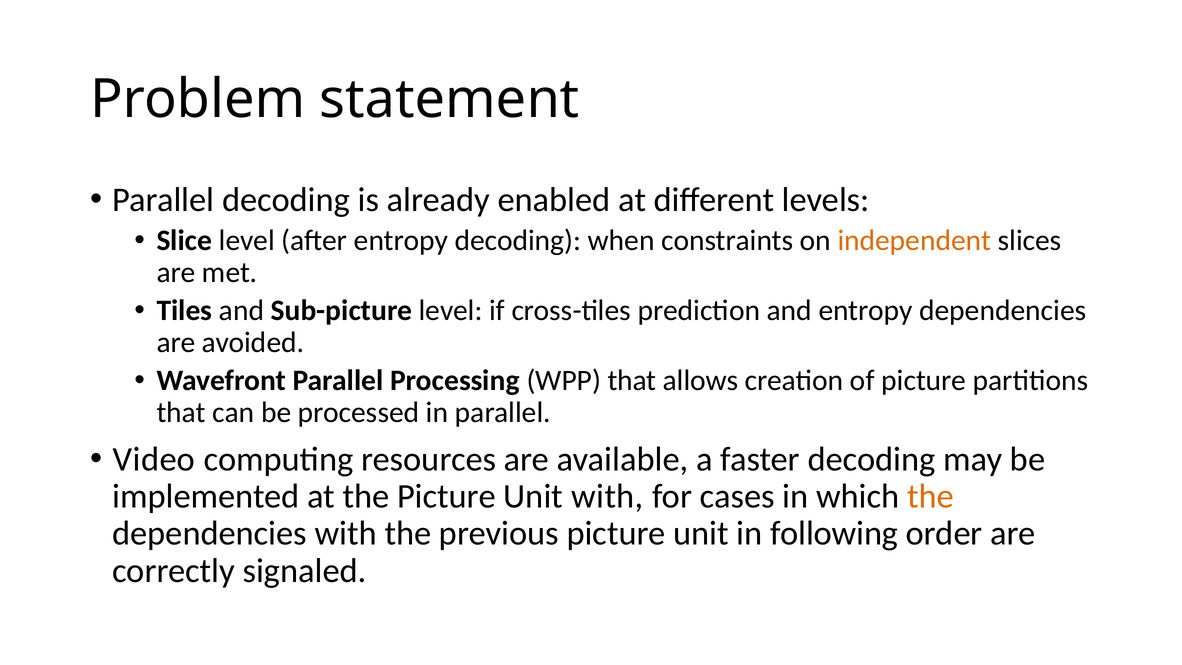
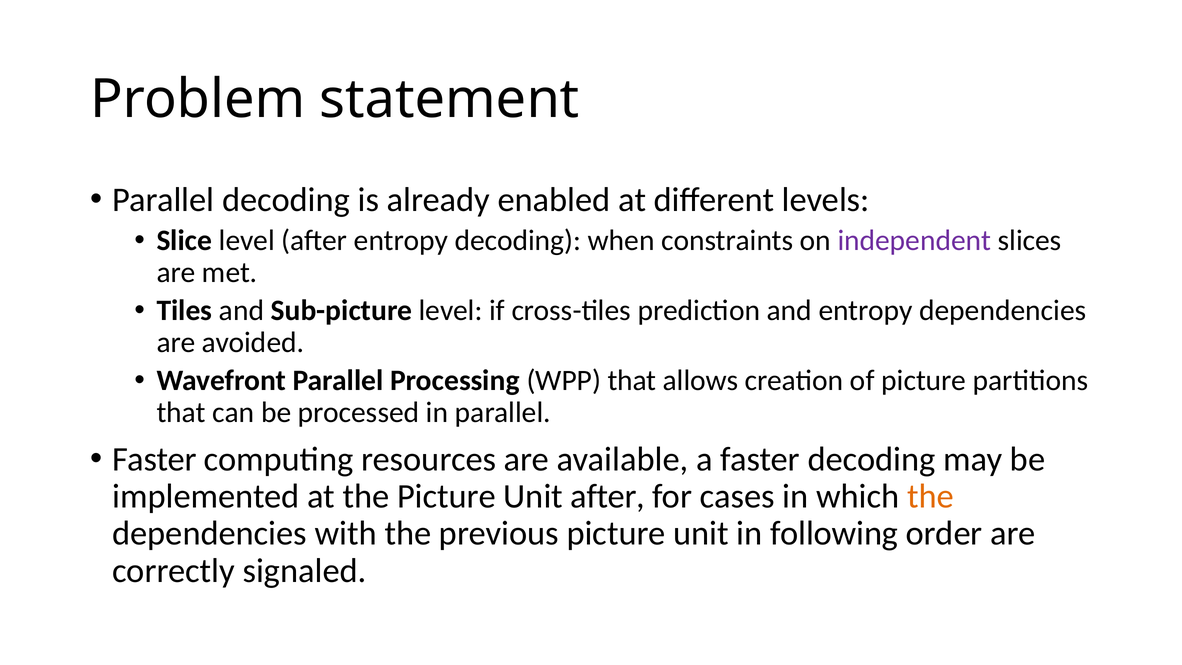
independent colour: orange -> purple
Video at (154, 459): Video -> Faster
Unit with: with -> after
